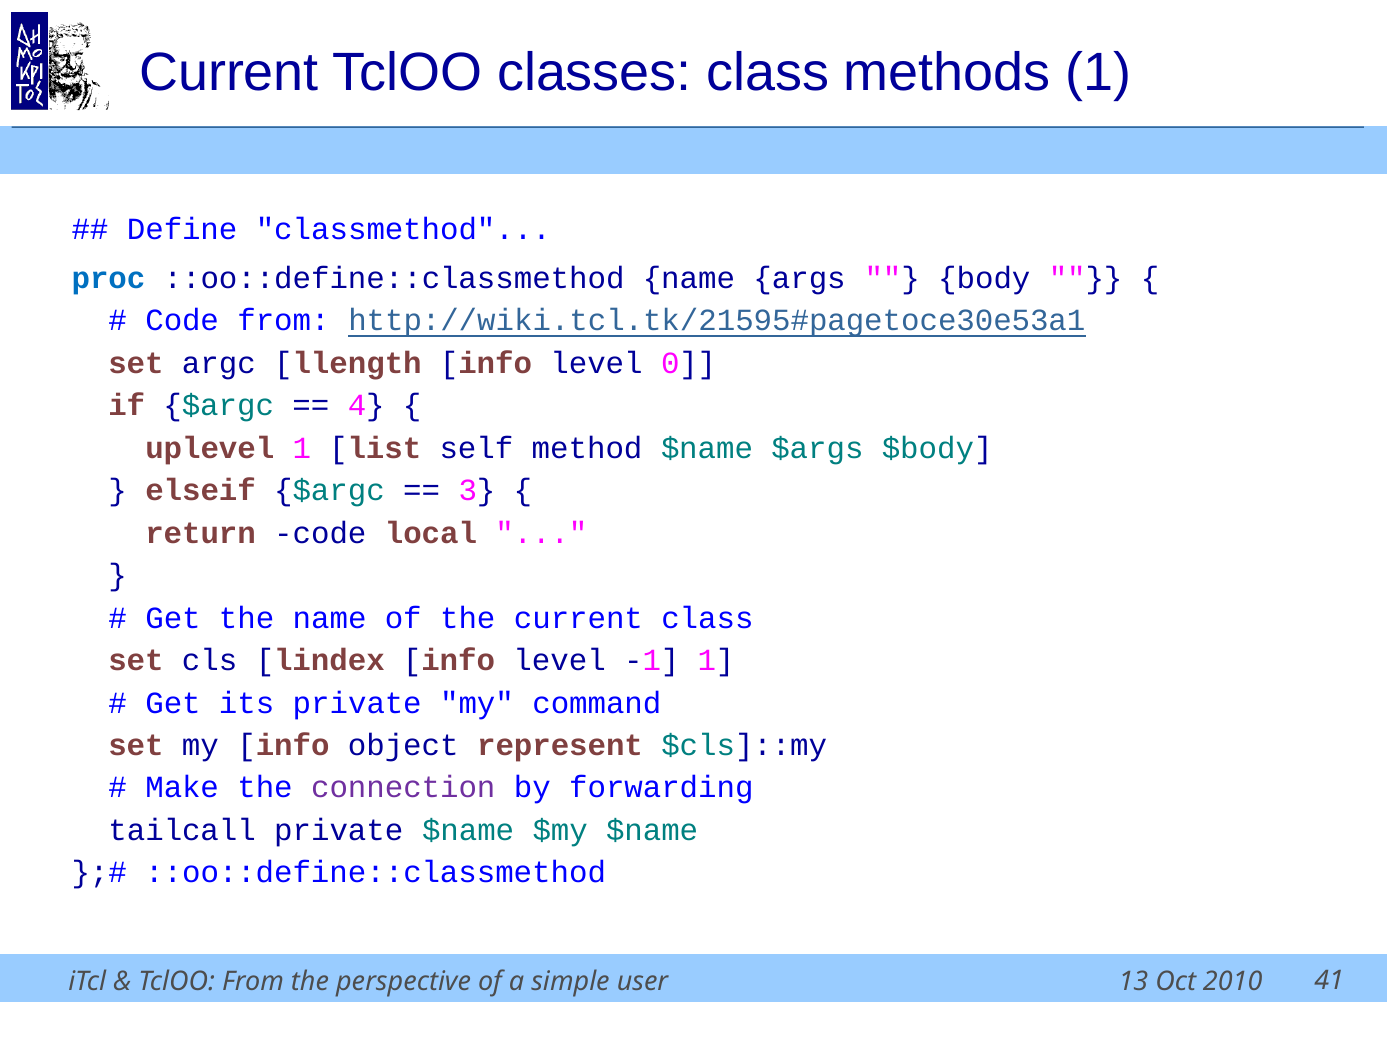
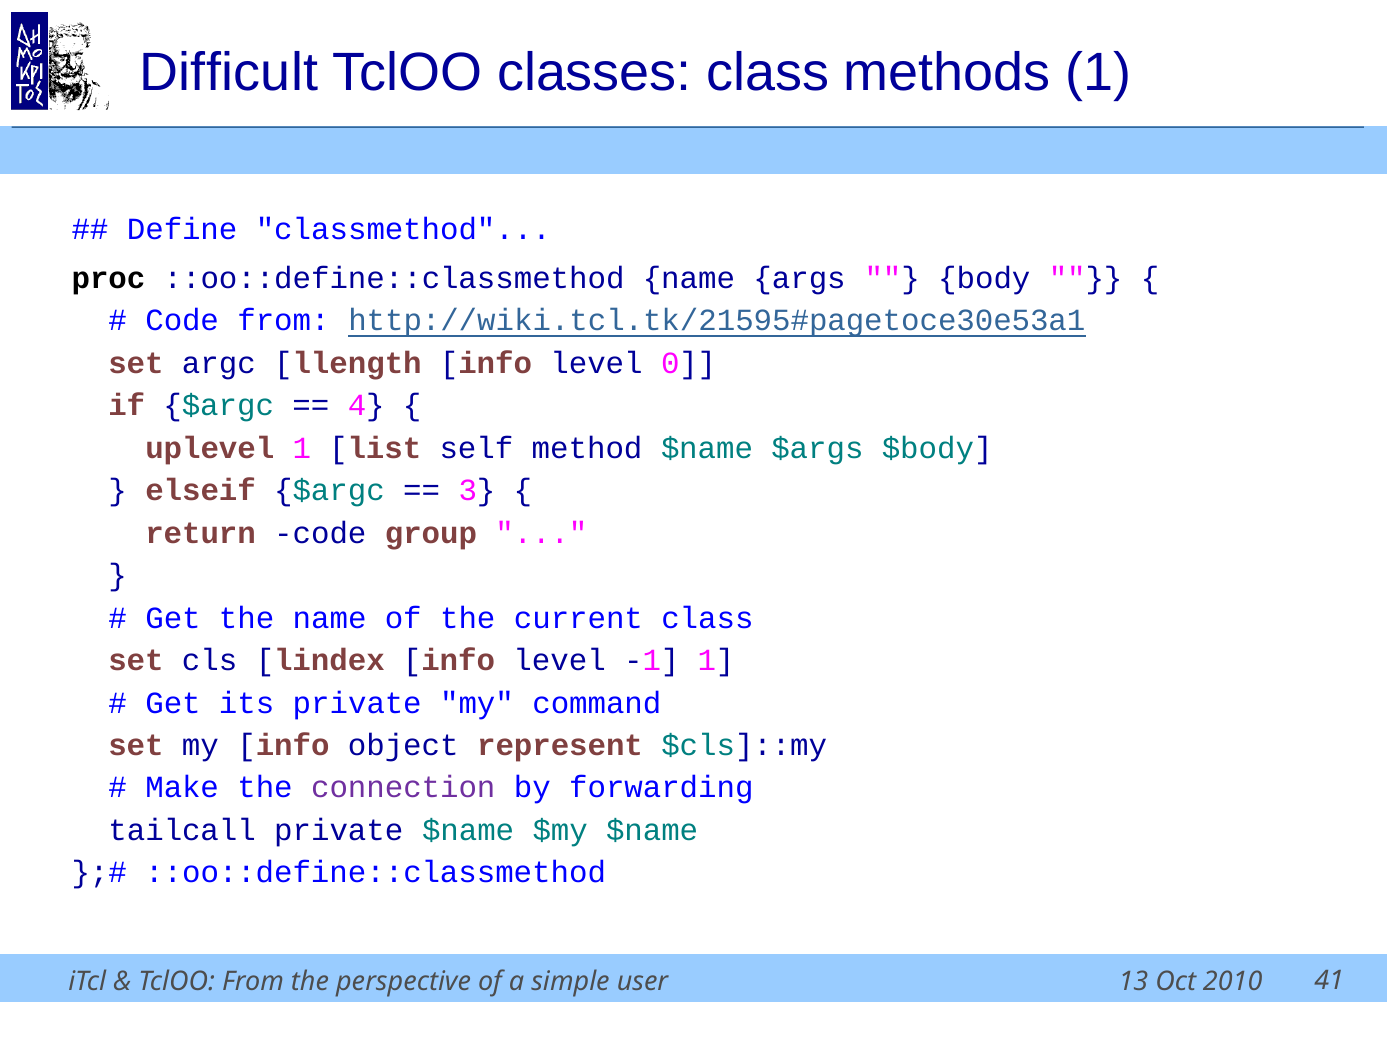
Current at (229, 73): Current -> Difficult
proc colour: blue -> black
local: local -> group
